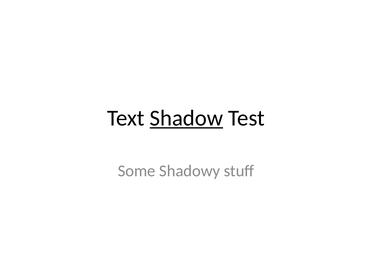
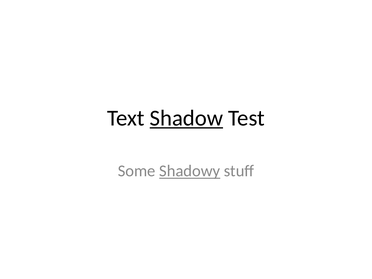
Shadowy underline: none -> present
